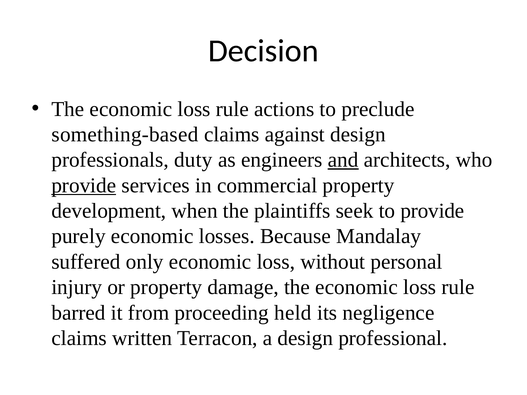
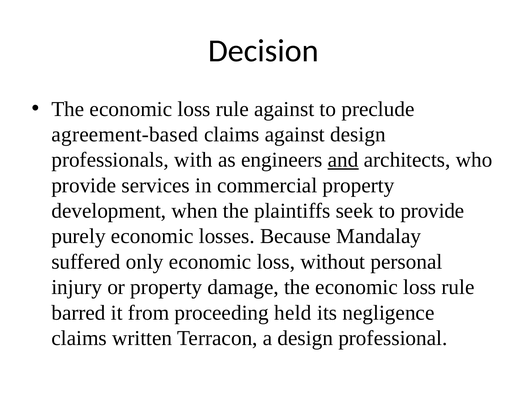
rule actions: actions -> against
something-based: something-based -> agreement-based
duty: duty -> with
provide at (84, 186) underline: present -> none
